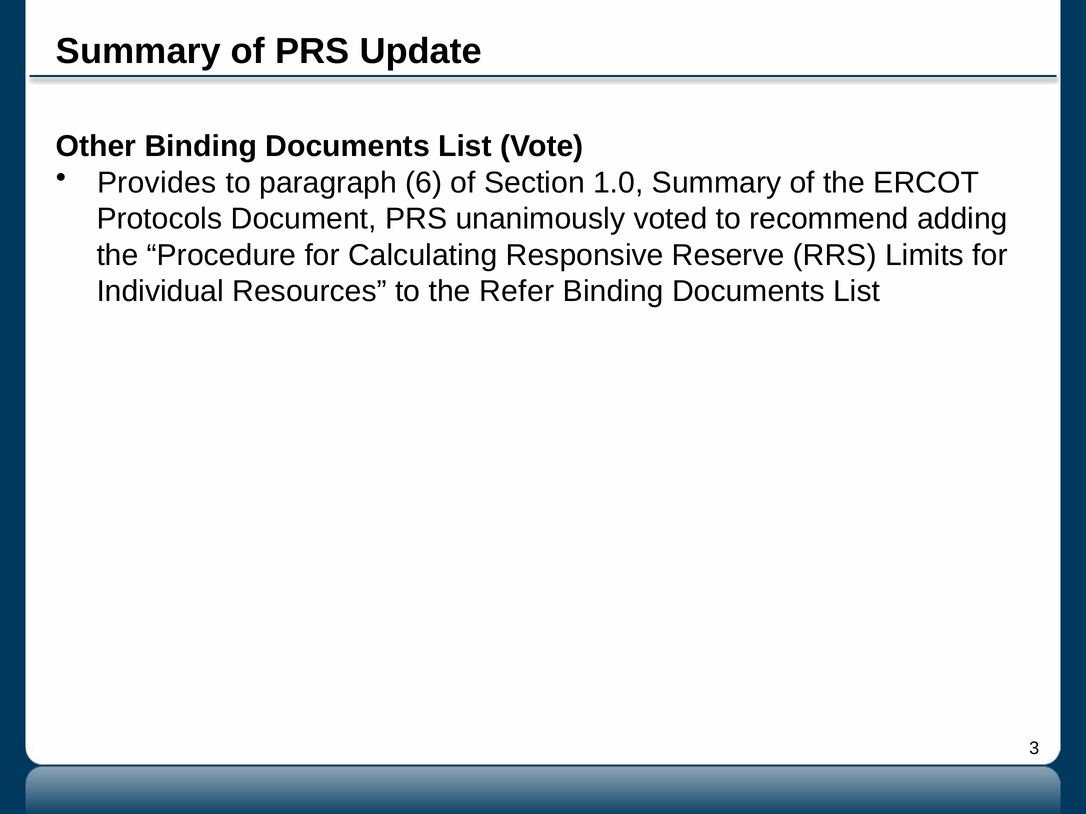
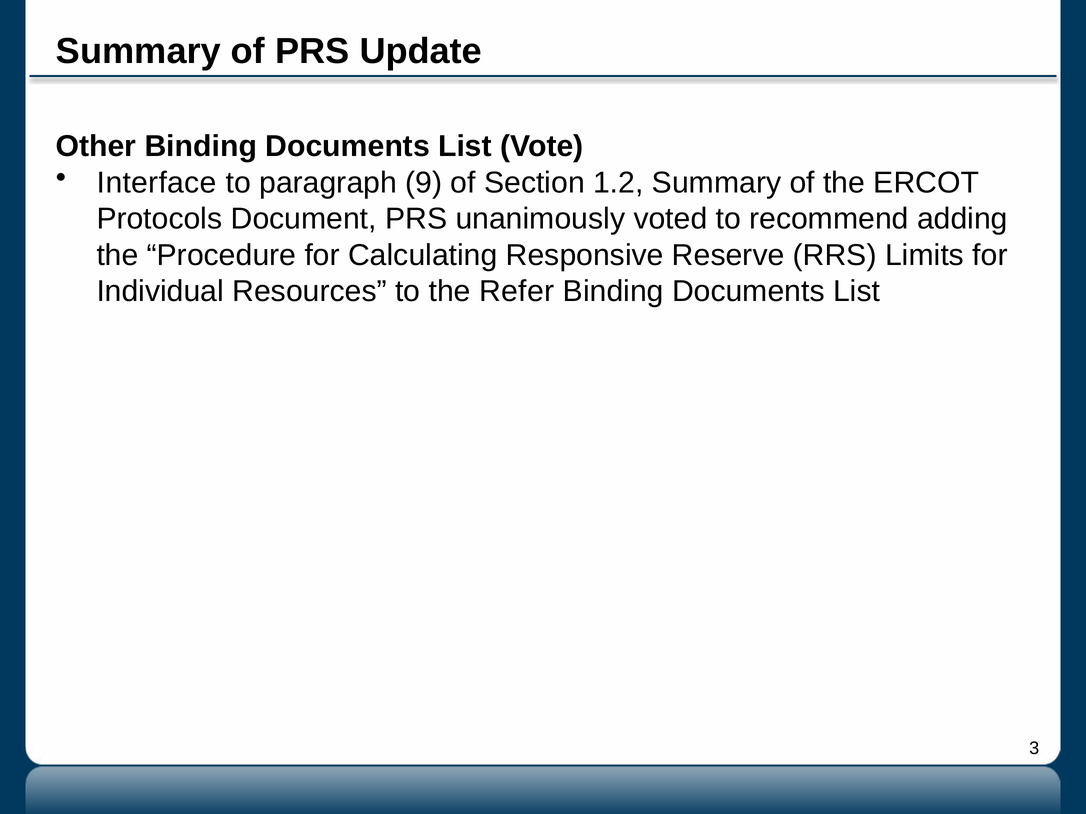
Provides: Provides -> Interface
6: 6 -> 9
1.0: 1.0 -> 1.2
